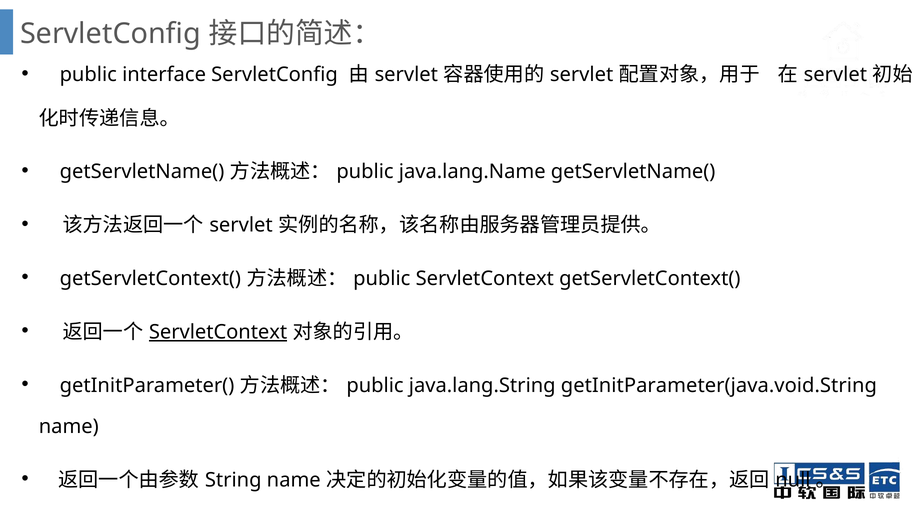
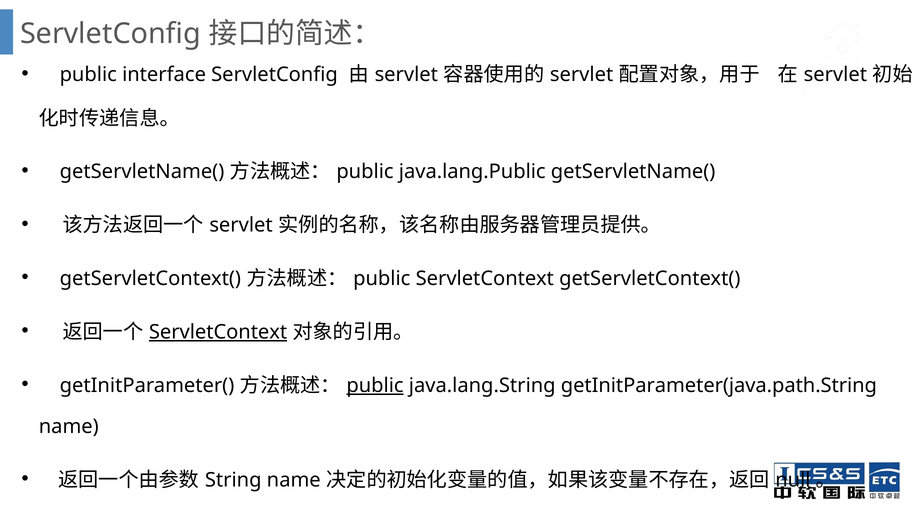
java.lang.Name: java.lang.Name -> java.lang.Public
public at (375, 386) underline: none -> present
getInitParameter(java.void.String: getInitParameter(java.void.String -> getInitParameter(java.path.String
